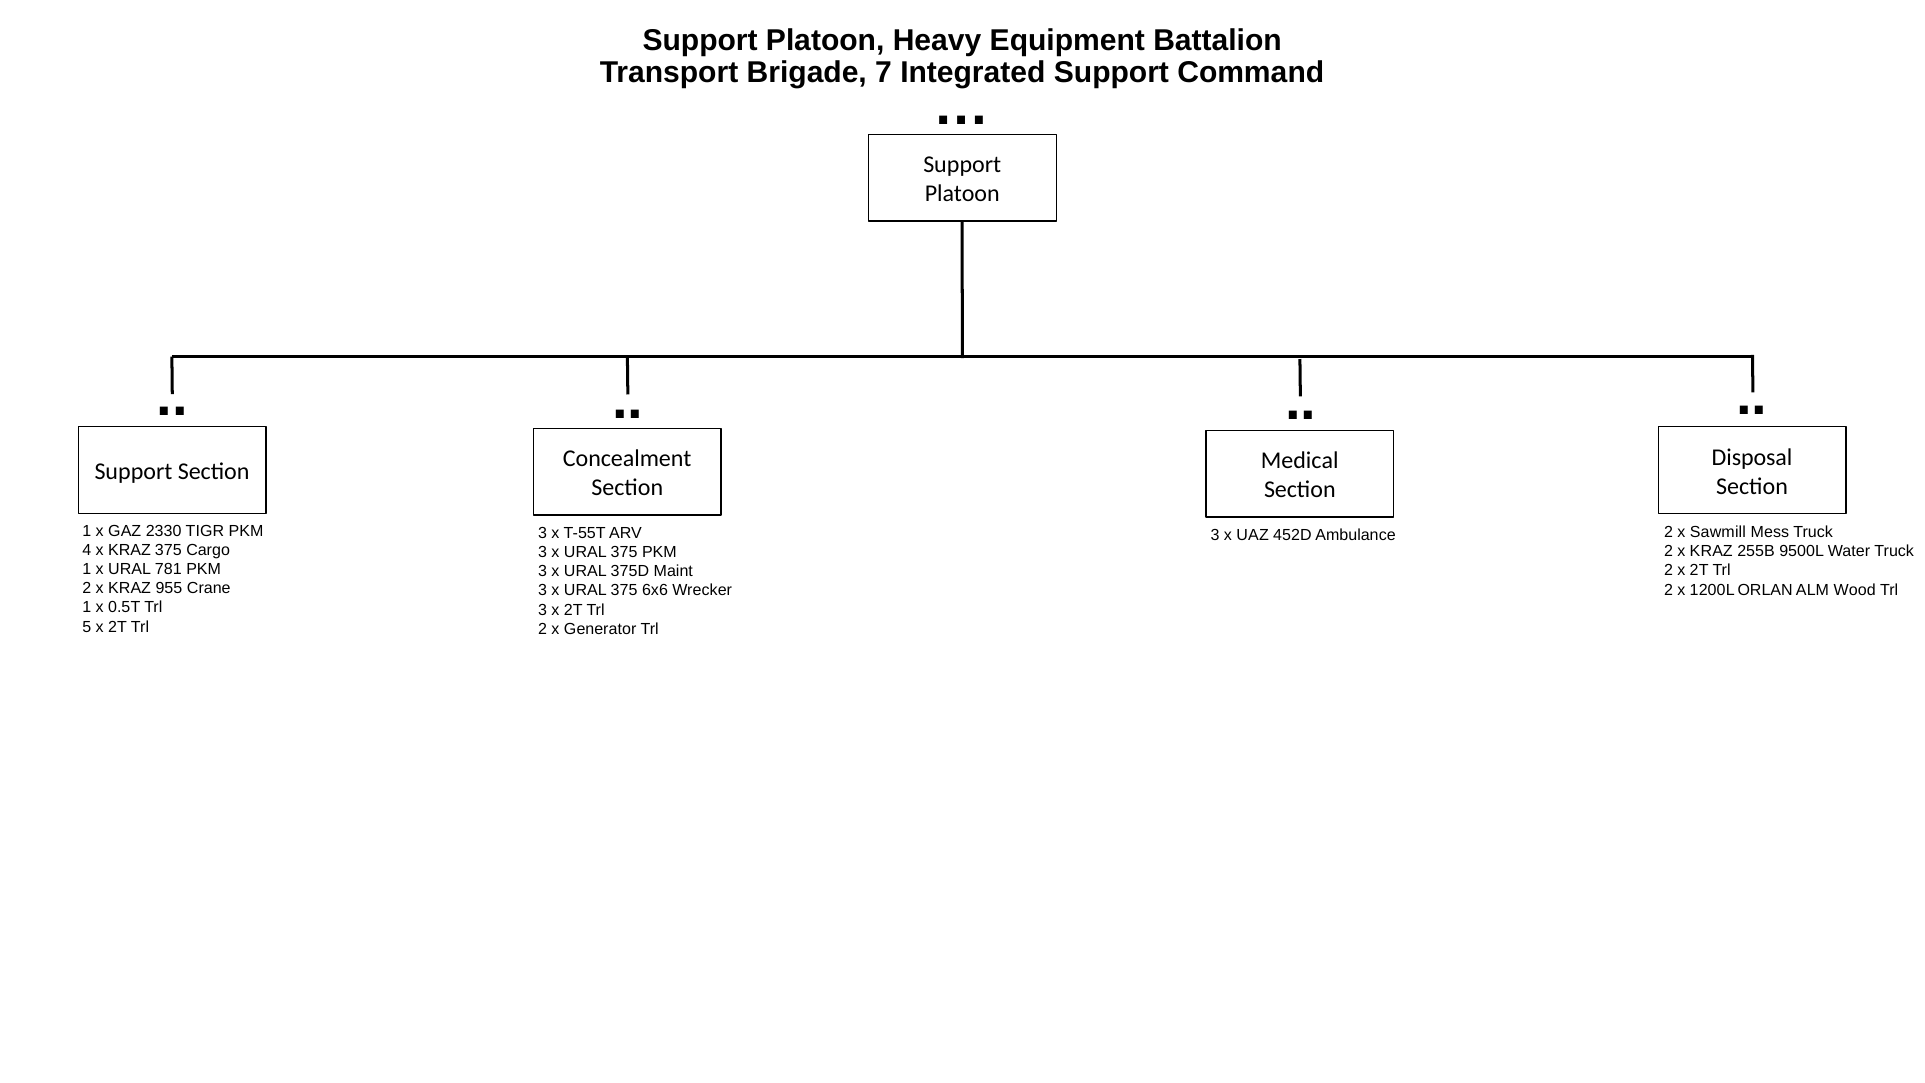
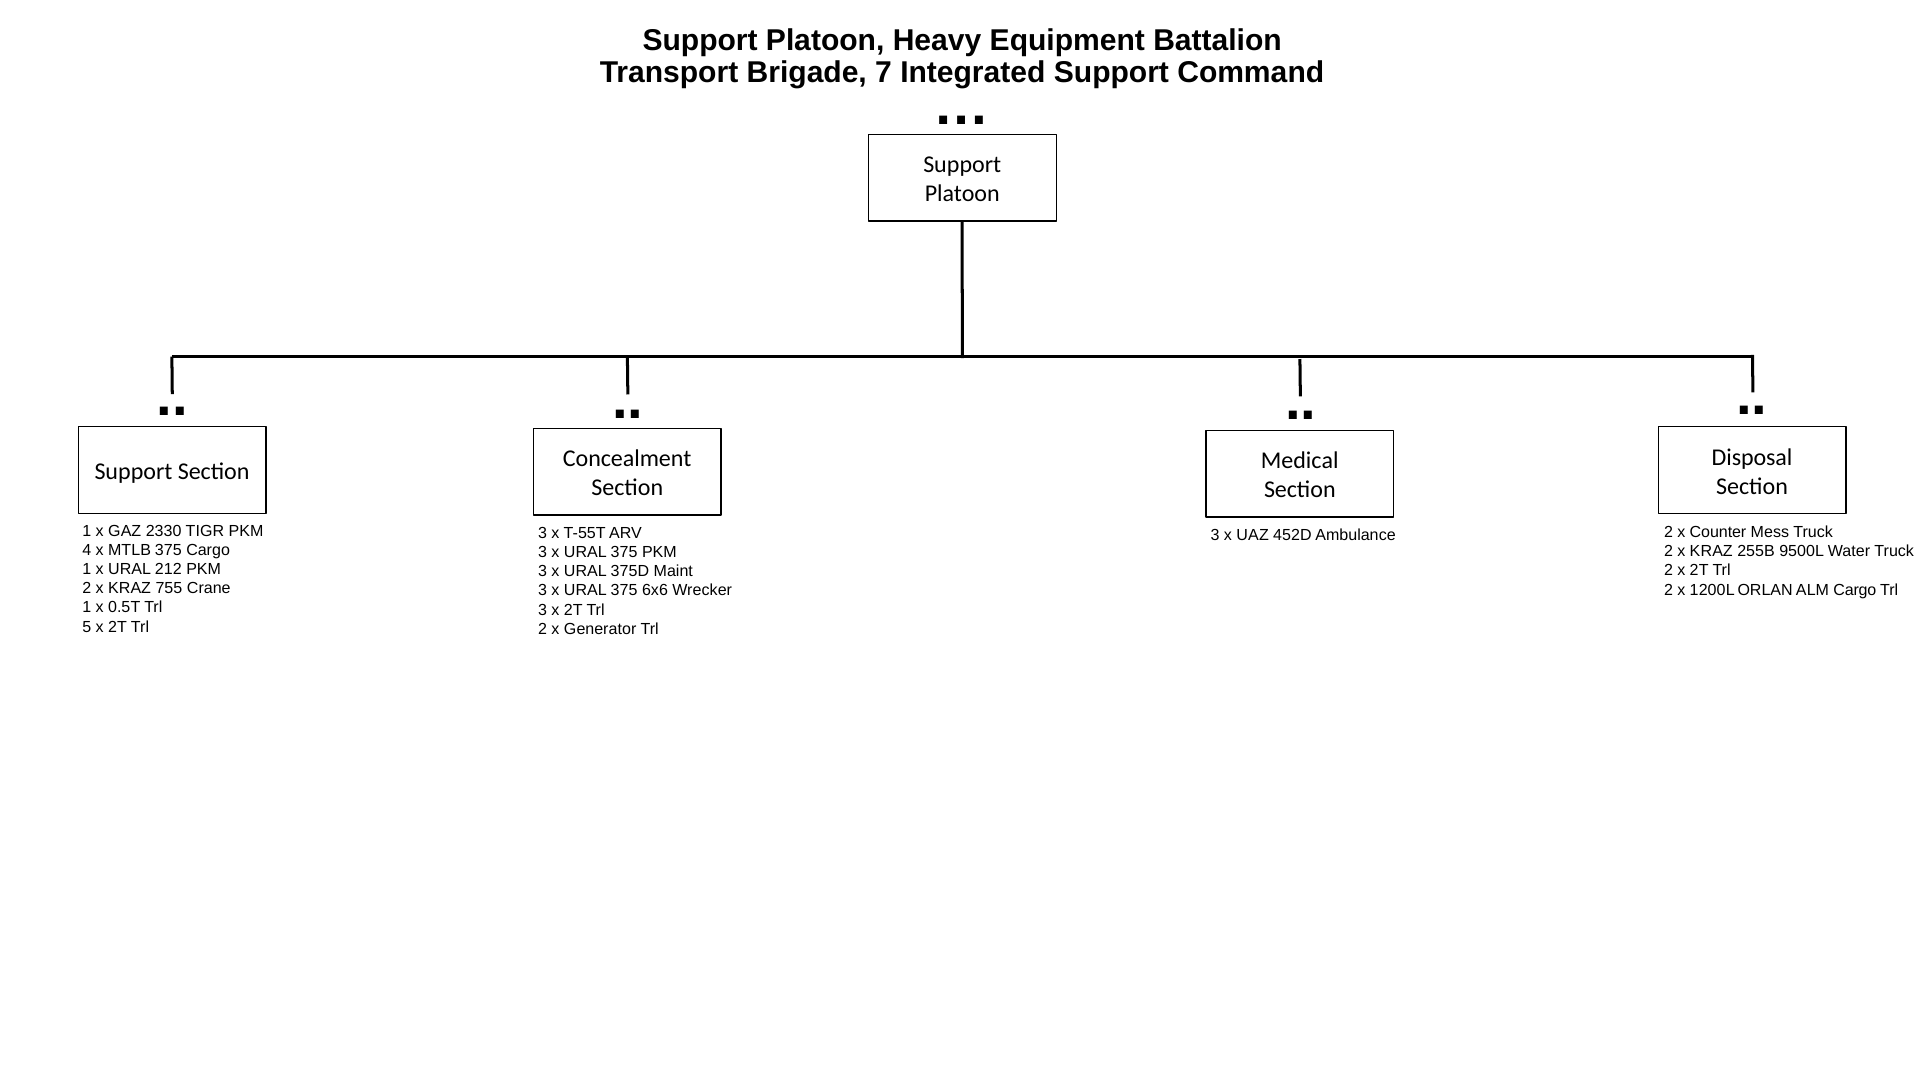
Sawmill: Sawmill -> Counter
4 x KRAZ: KRAZ -> MTLB
781: 781 -> 212
955: 955 -> 755
ALM Wood: Wood -> Cargo
